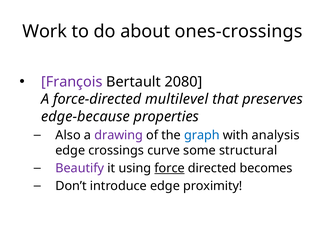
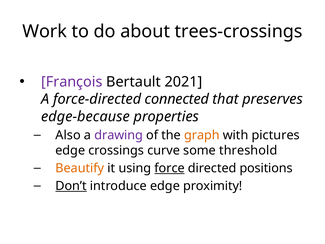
ones-crossings: ones-crossings -> trees-crossings
2080: 2080 -> 2021
multilevel: multilevel -> connected
graph colour: blue -> orange
analysis: analysis -> pictures
structural: structural -> threshold
Beautify colour: purple -> orange
becomes: becomes -> positions
Don’t underline: none -> present
